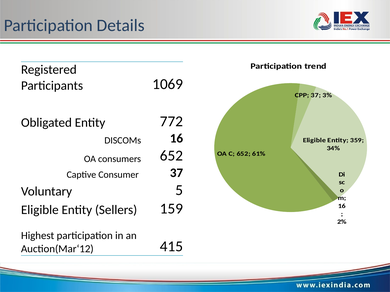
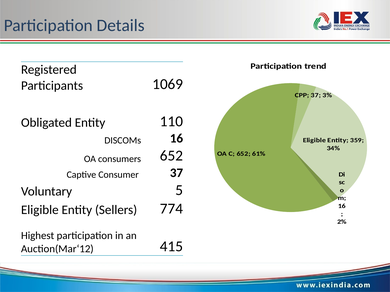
772: 772 -> 110
159: 159 -> 774
